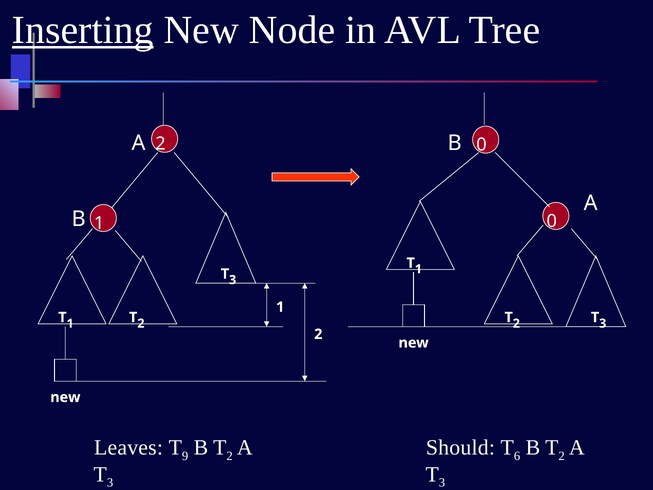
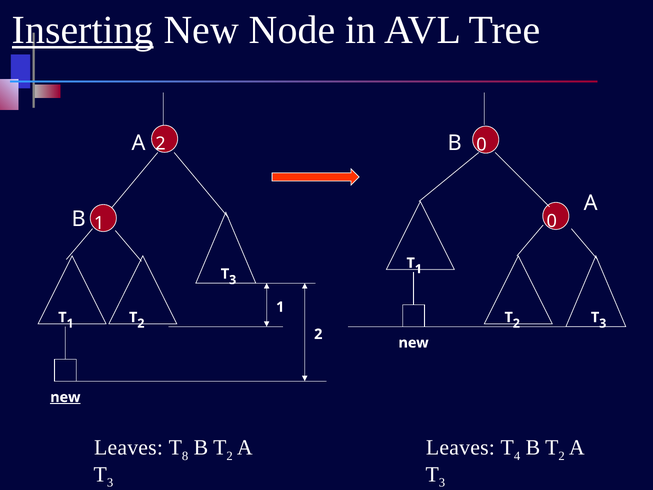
new at (65, 397) underline: none -> present
9: 9 -> 8
Should at (460, 447): Should -> Leaves
6: 6 -> 4
